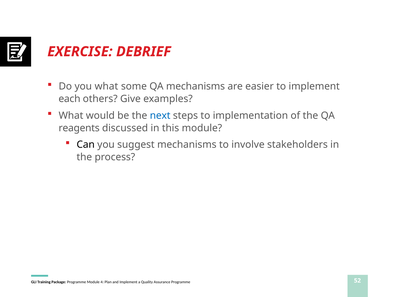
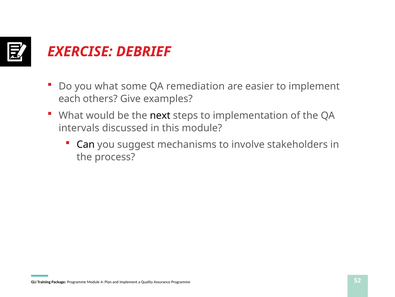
QA mechanisms: mechanisms -> remediation
next colour: blue -> black
reagents: reagents -> intervals
